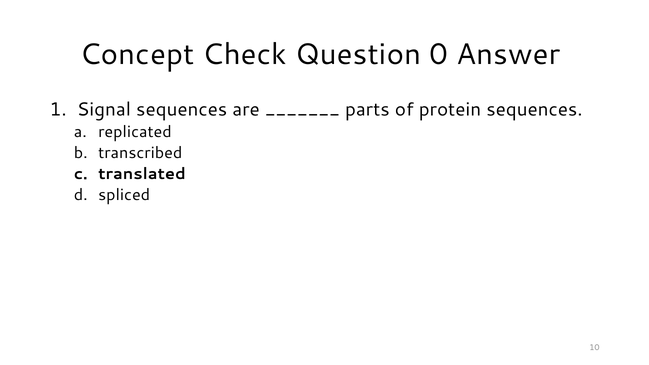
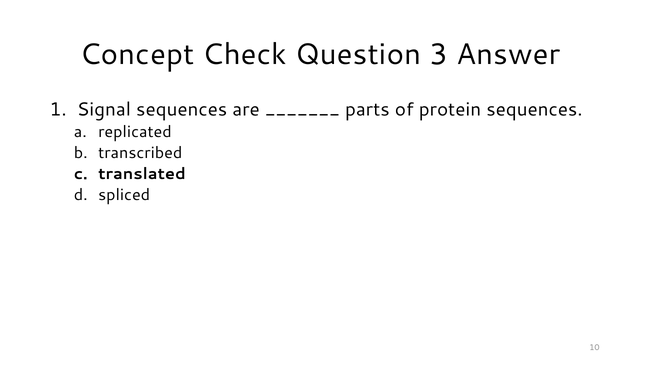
0: 0 -> 3
